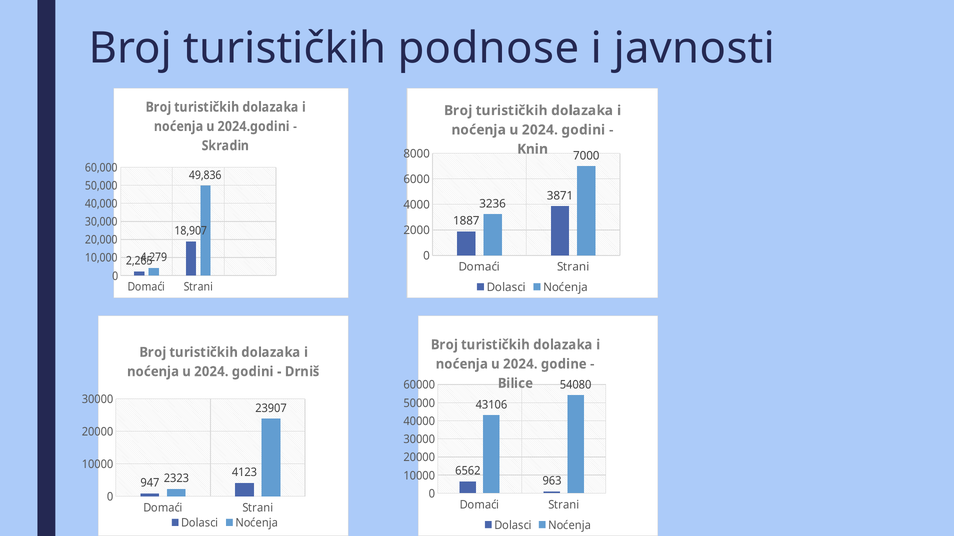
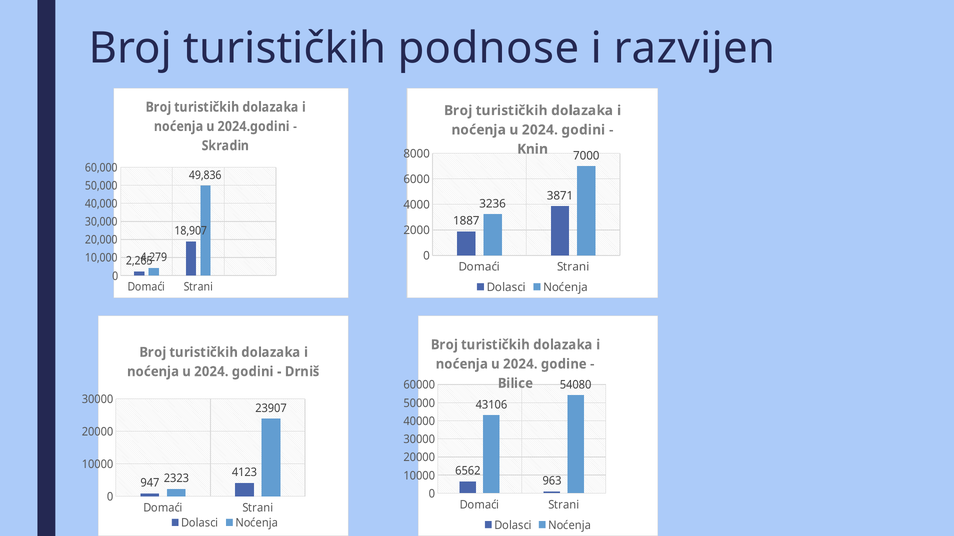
javnosti: javnosti -> razvijen
